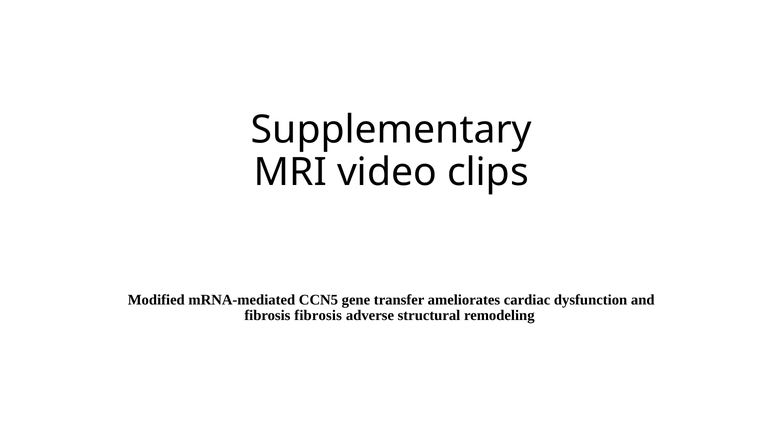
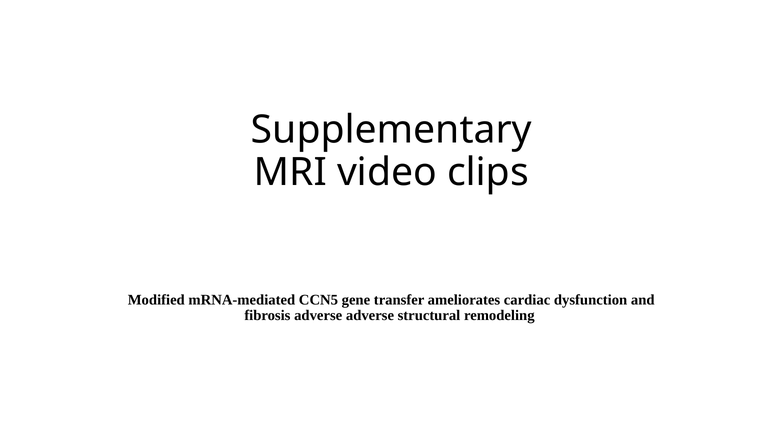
fibrosis fibrosis: fibrosis -> adverse
